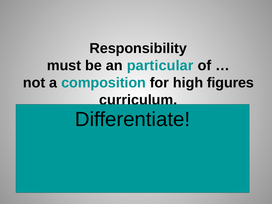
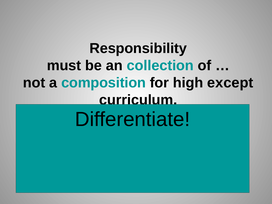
particular: particular -> collection
figures: figures -> except
